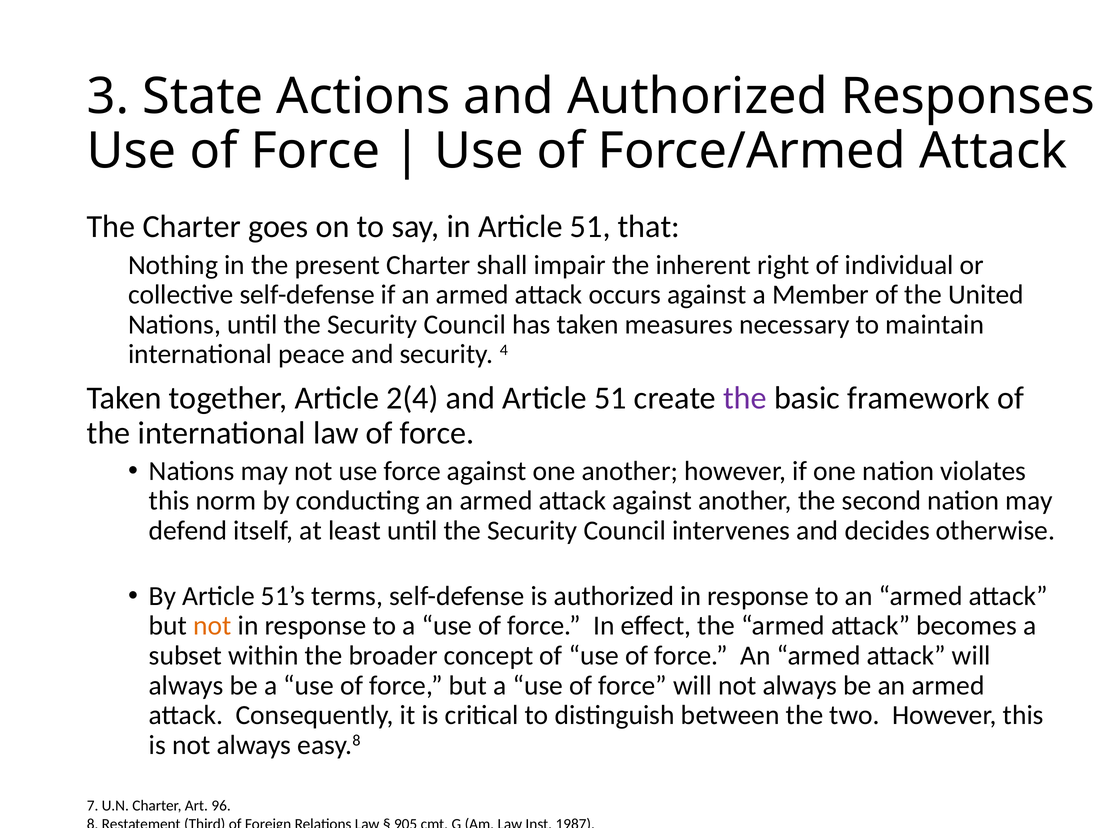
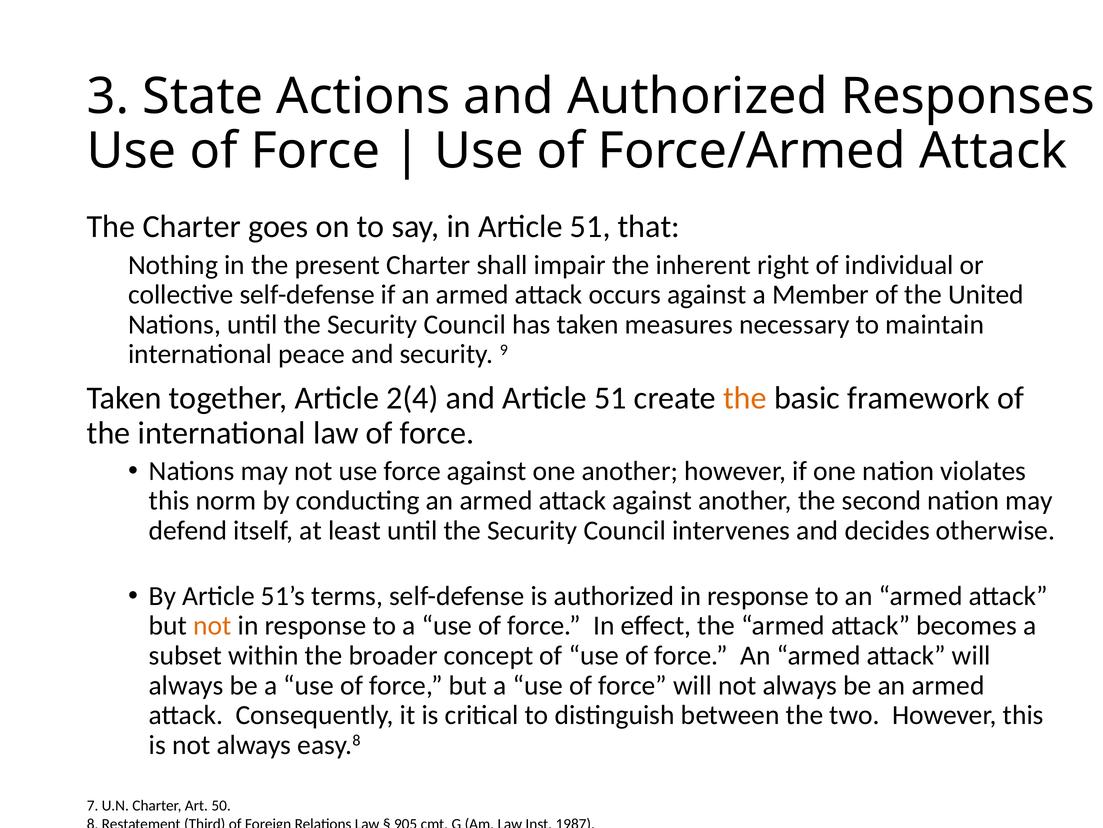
4: 4 -> 9
the at (745, 398) colour: purple -> orange
96: 96 -> 50
